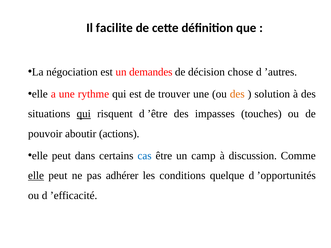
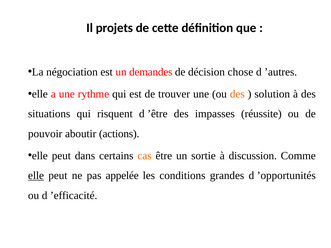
facilite: facilite -> projets
qui at (84, 114) underline: present -> none
touches: touches -> réussite
cas colour: blue -> orange
camp: camp -> sortie
adhérer: adhérer -> appelée
quelque: quelque -> grandes
